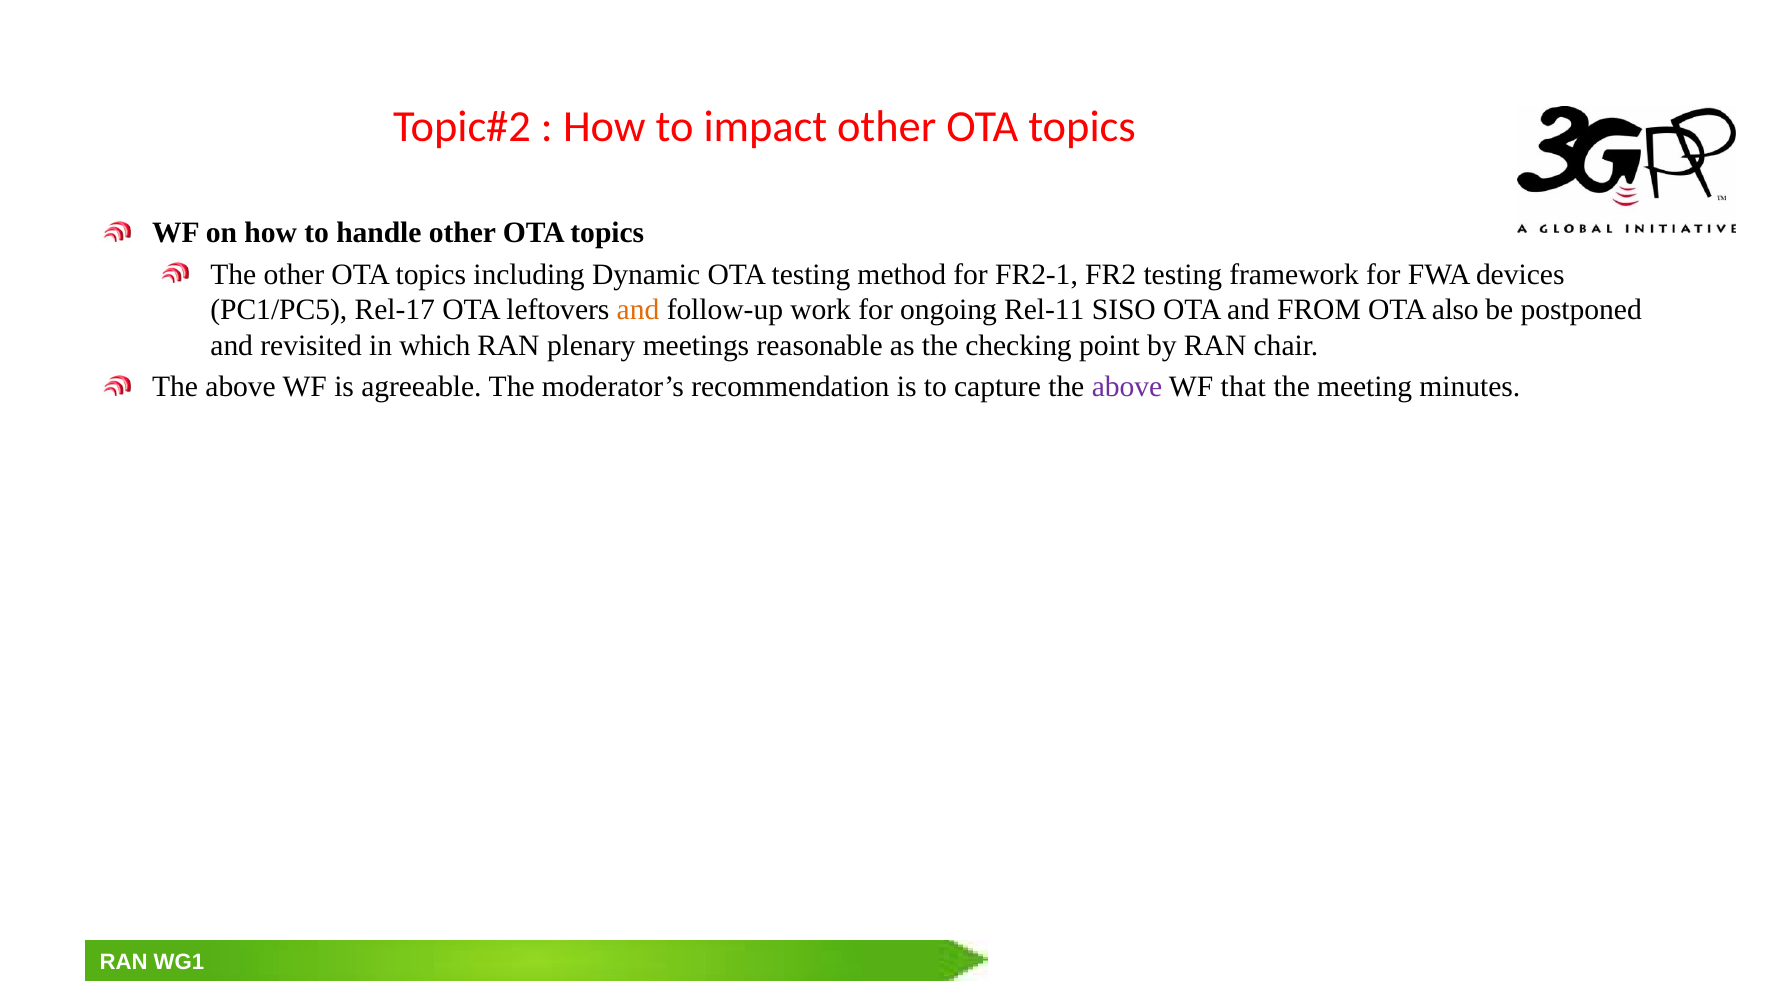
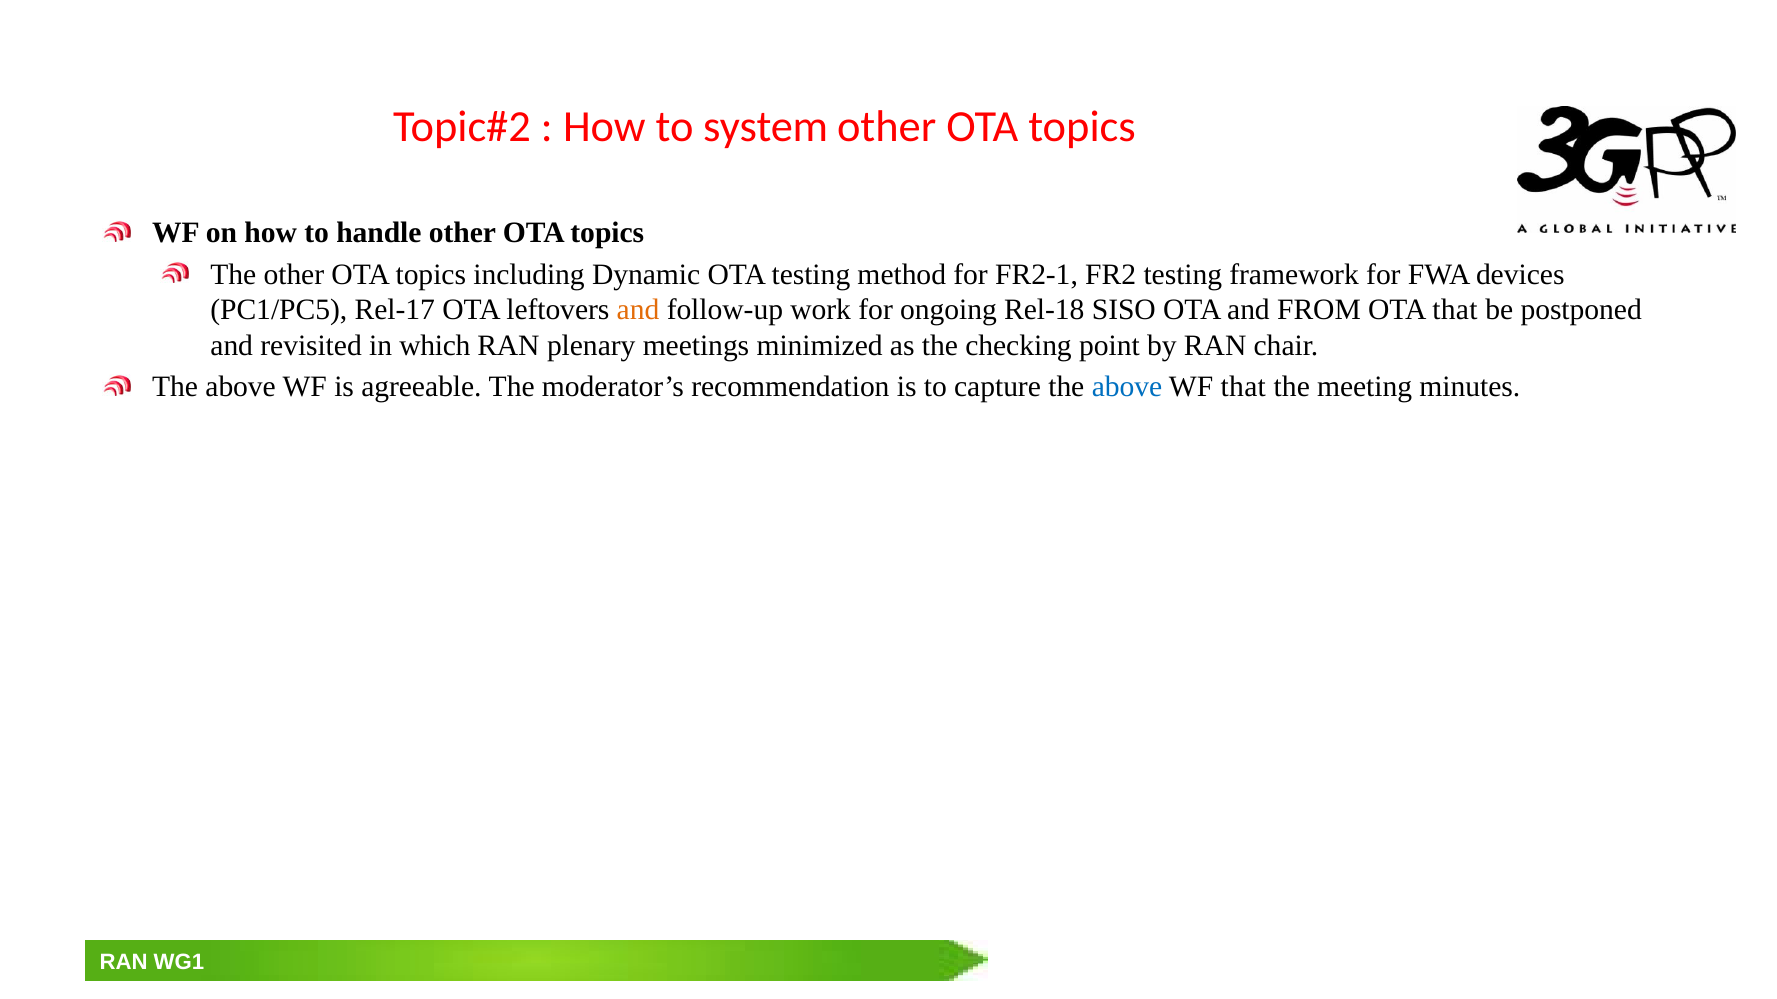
impact: impact -> system
Rel-11: Rel-11 -> Rel-18
OTA also: also -> that
reasonable: reasonable -> minimized
above at (1127, 387) colour: purple -> blue
